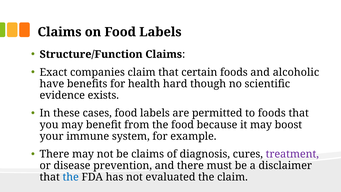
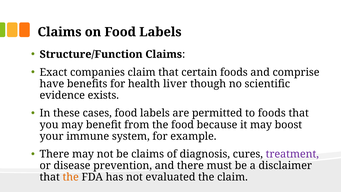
alcoholic: alcoholic -> comprise
hard: hard -> liver
the at (71, 177) colour: blue -> orange
